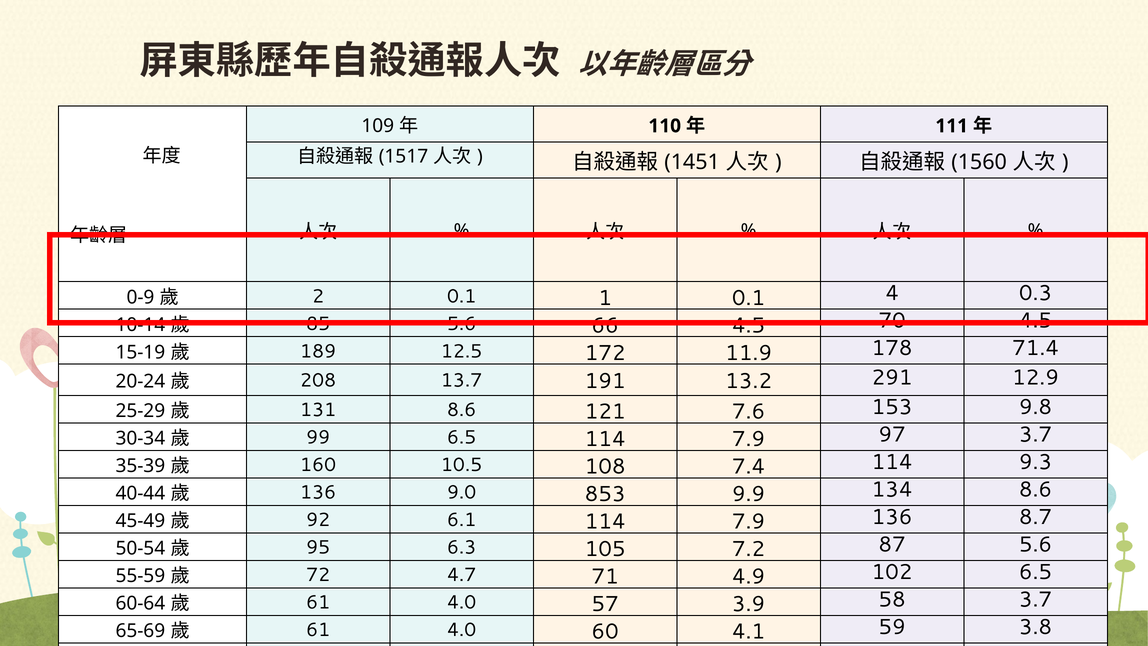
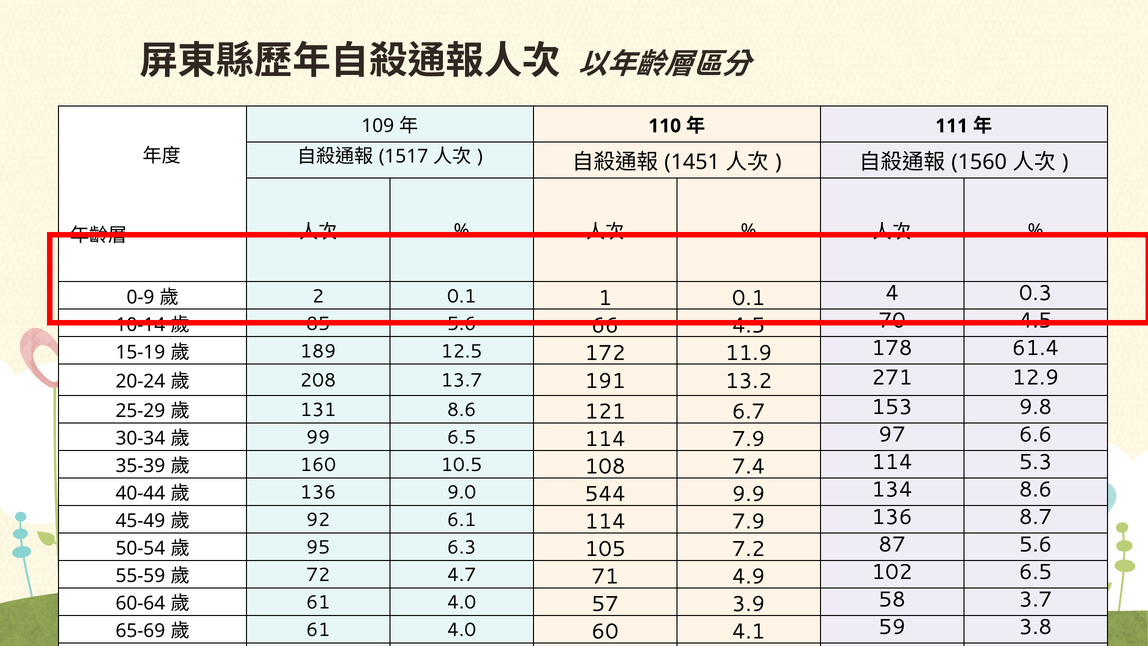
71.4: 71.4 -> 61.4
291: 291 -> 271
7.6: 7.6 -> 6.7
97 3.7: 3.7 -> 6.6
9.3: 9.3 -> 5.3
853: 853 -> 544
